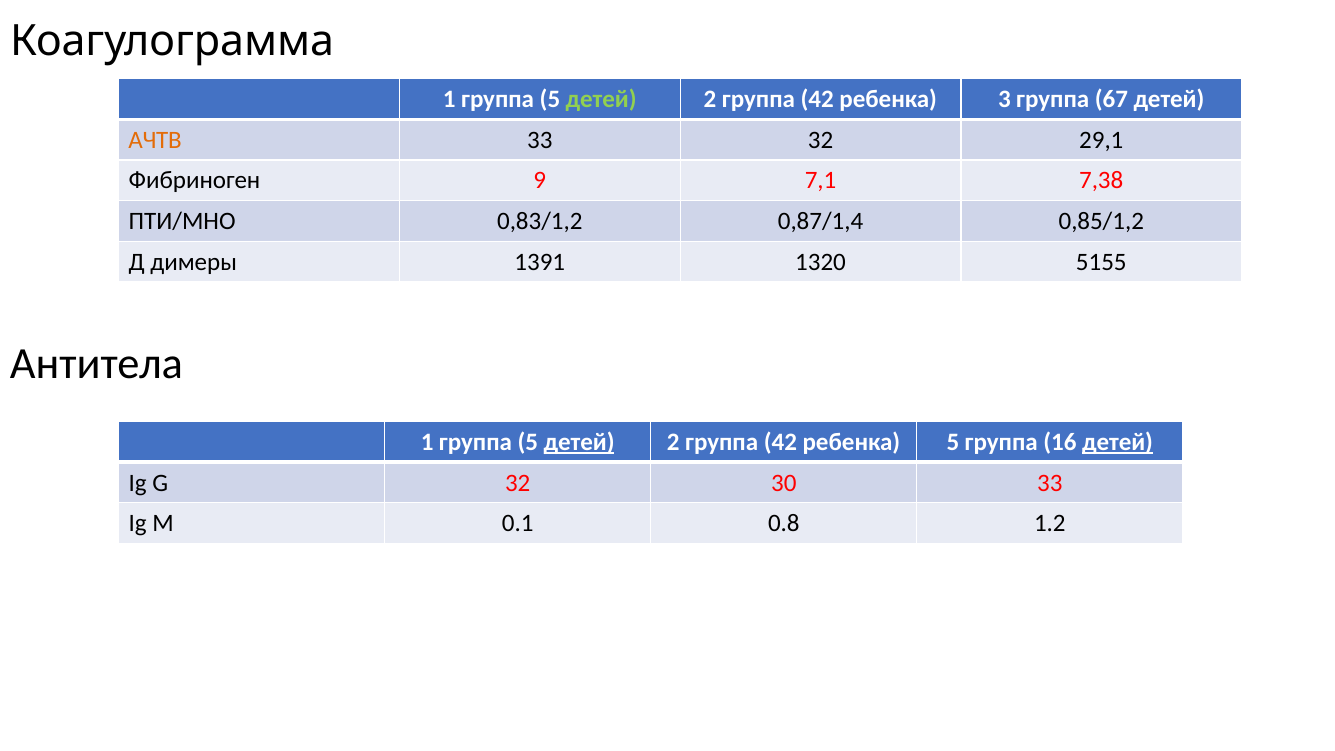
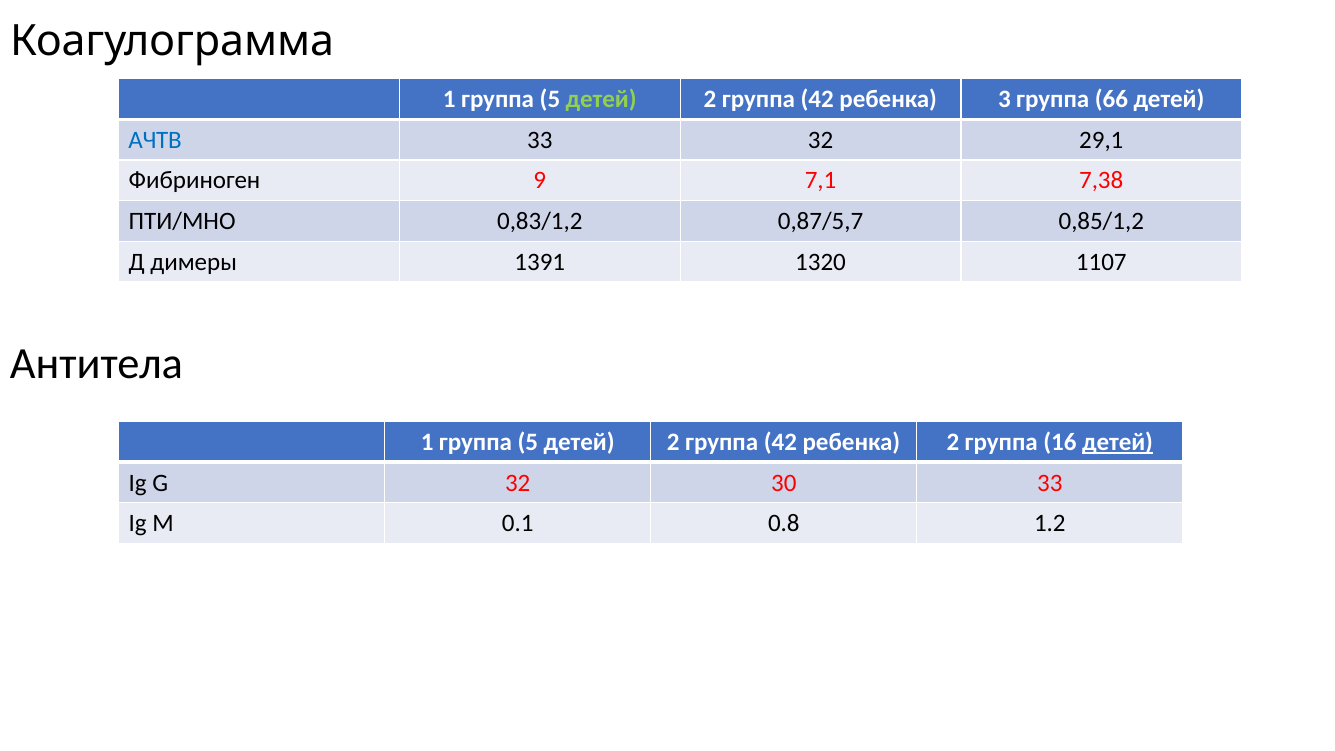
67: 67 -> 66
АЧТВ colour: orange -> blue
0,87/1,4: 0,87/1,4 -> 0,87/5,7
5155: 5155 -> 1107
детей at (579, 442) underline: present -> none
ребенка 5: 5 -> 2
